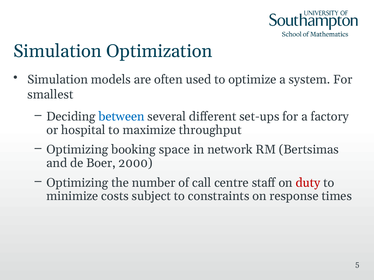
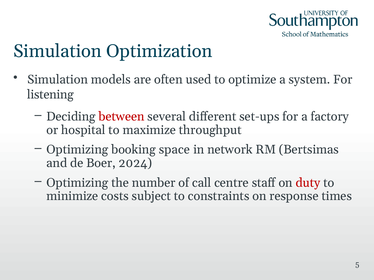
smallest: smallest -> listening
between colour: blue -> red
2000: 2000 -> 2024
